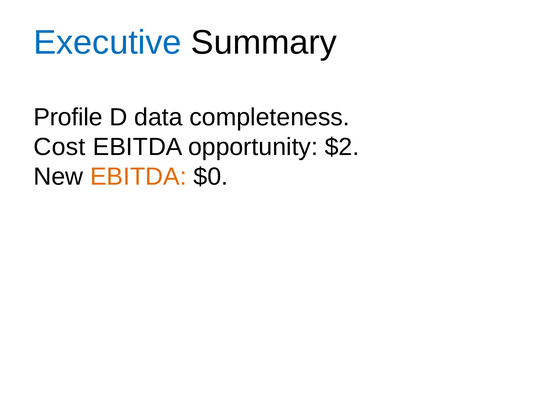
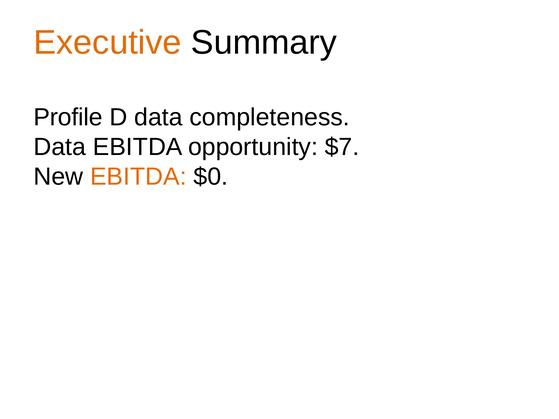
Executive colour: blue -> orange
Cost at (60, 147): Cost -> Data
$2: $2 -> $7
